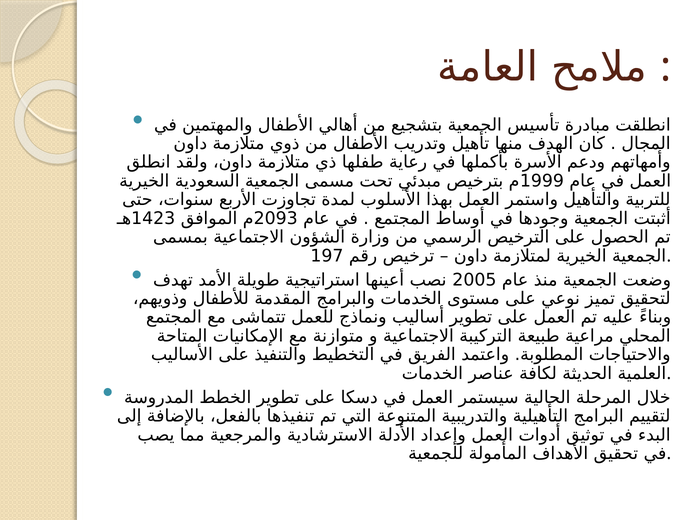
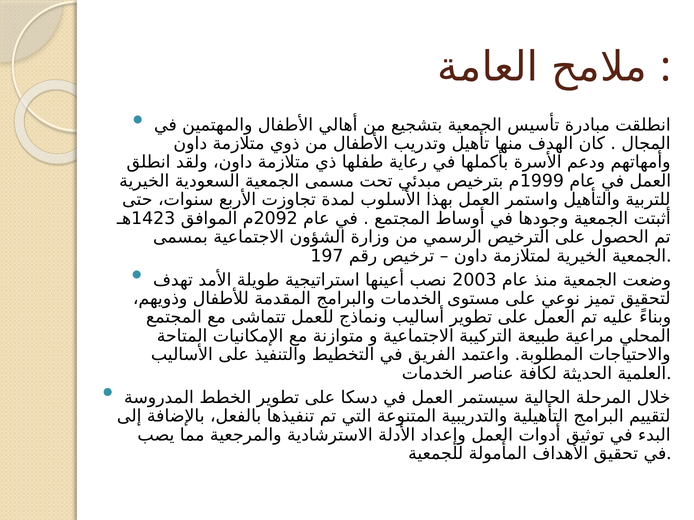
2093: 2093 -> 2092
2005: 2005 -> 2003
